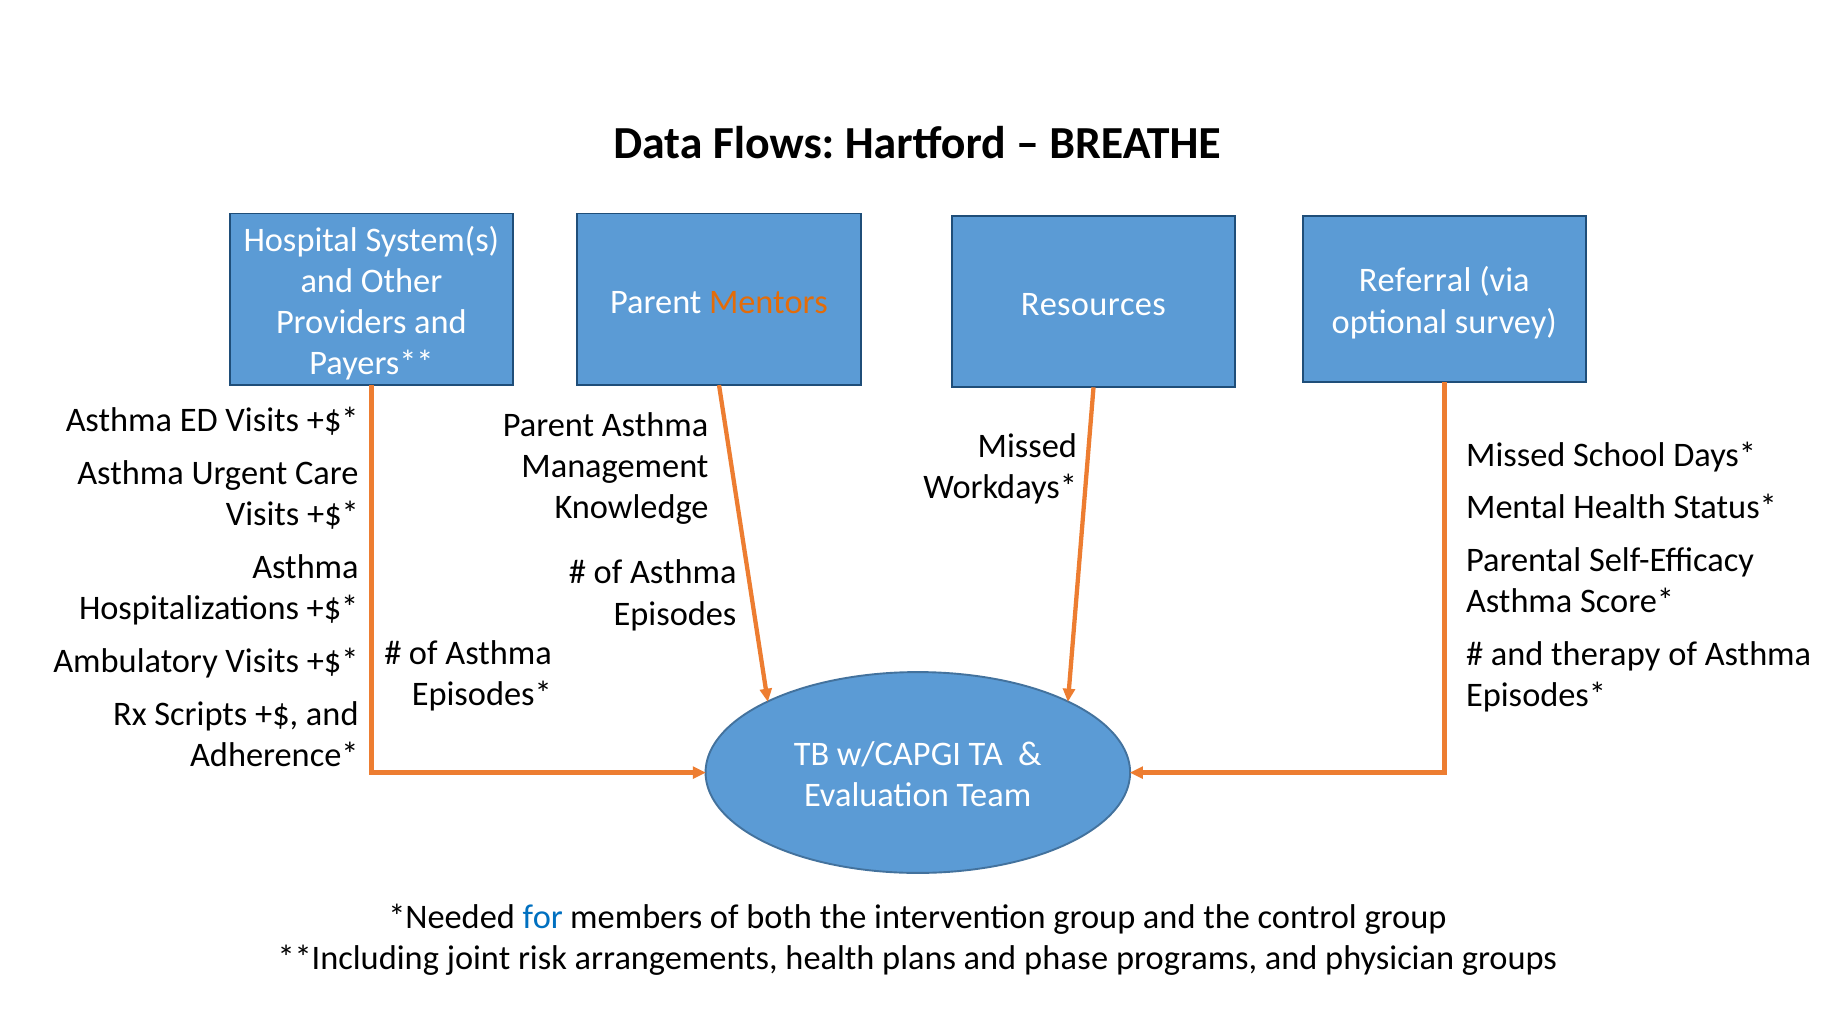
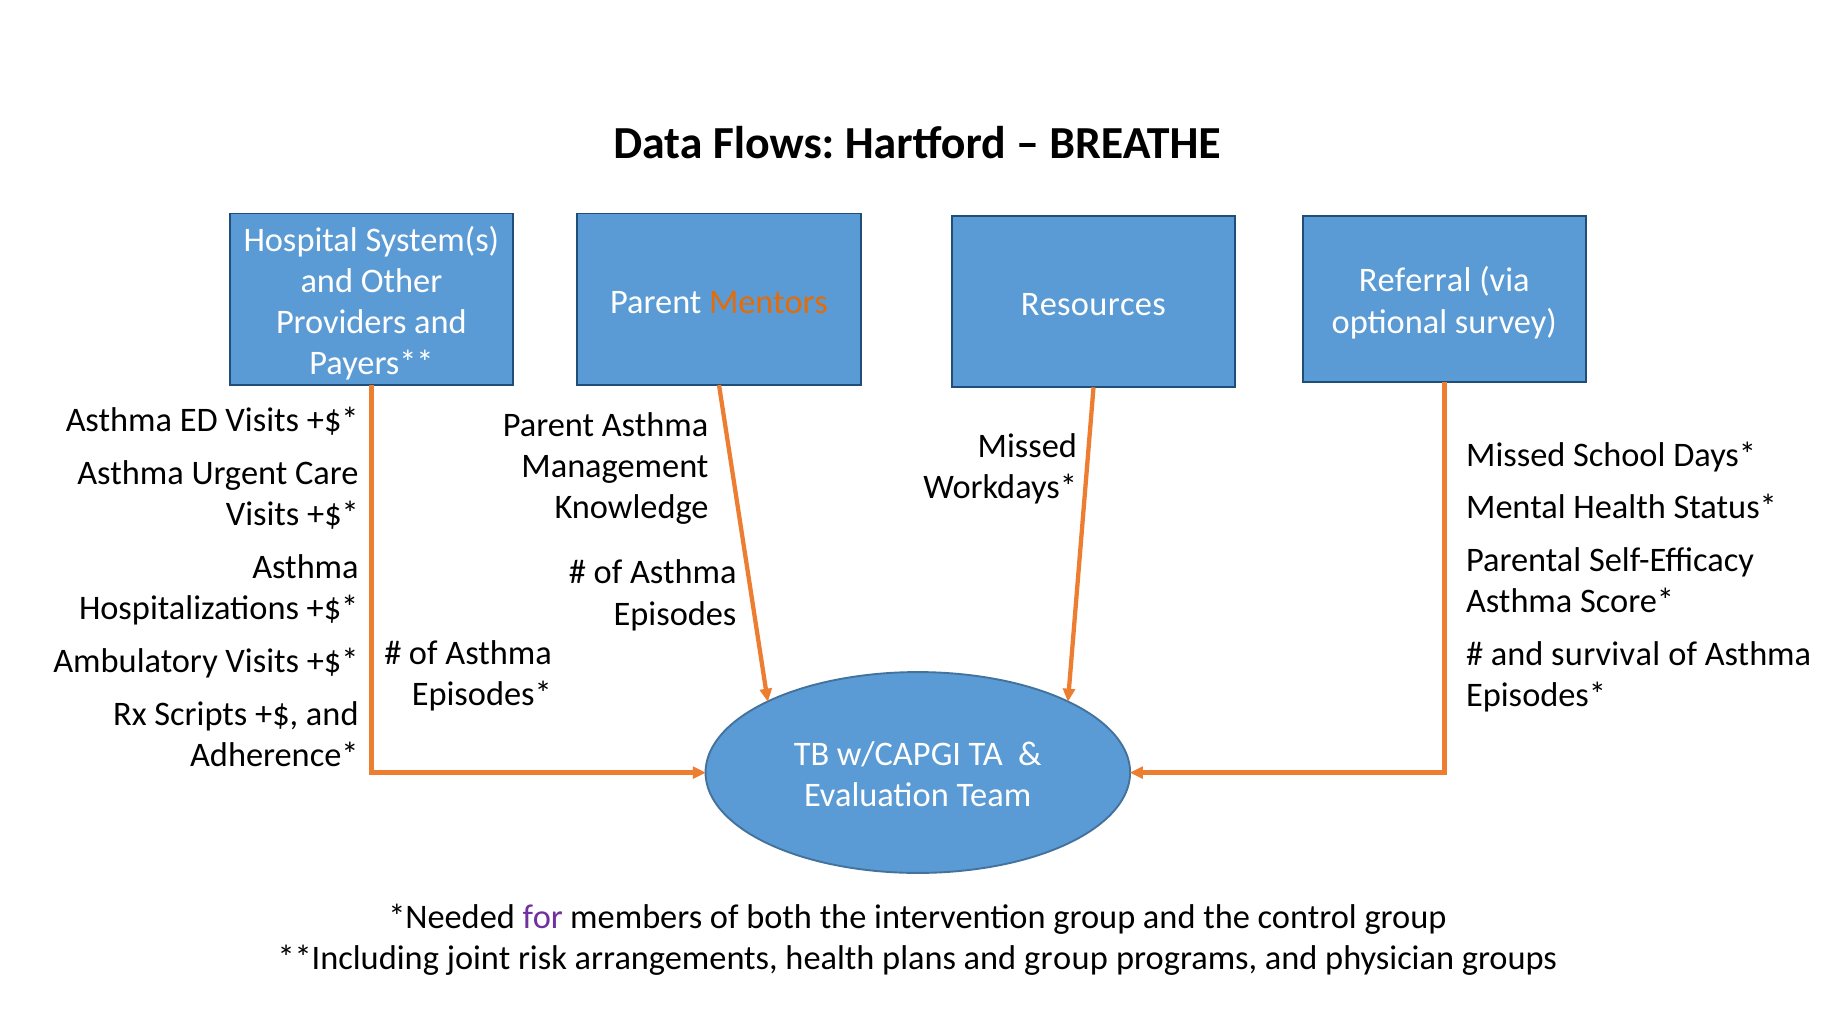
therapy: therapy -> survival
for colour: blue -> purple
and phase: phase -> group
